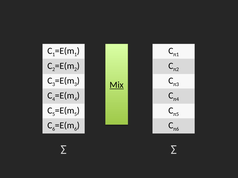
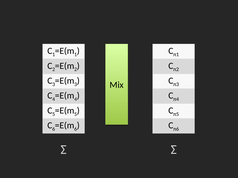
Mix underline: present -> none
